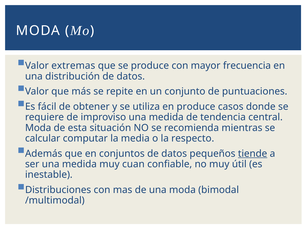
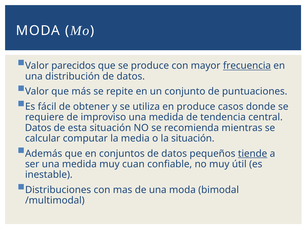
extremas: extremas -> parecidos
frecuencia underline: none -> present
Moda at (38, 128): Moda -> Datos
la respecto: respecto -> situación
